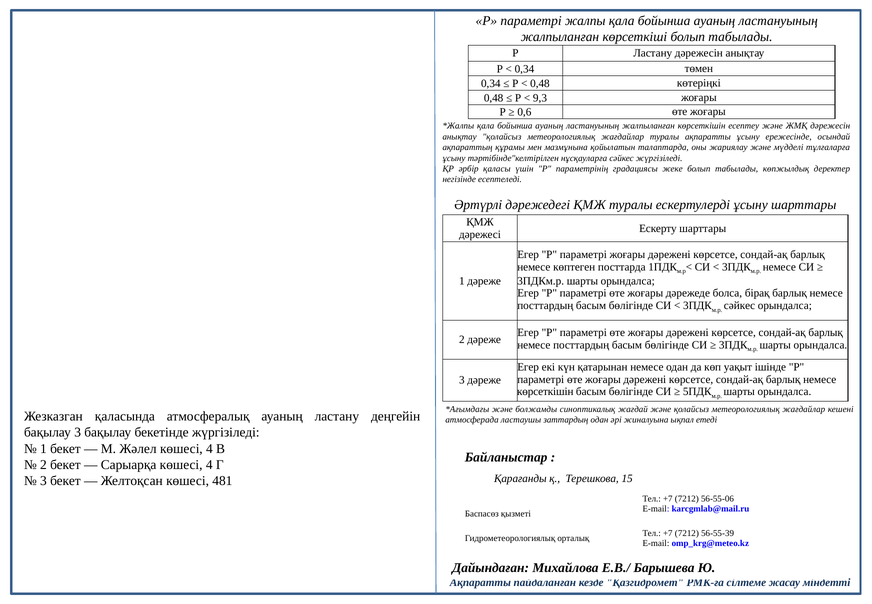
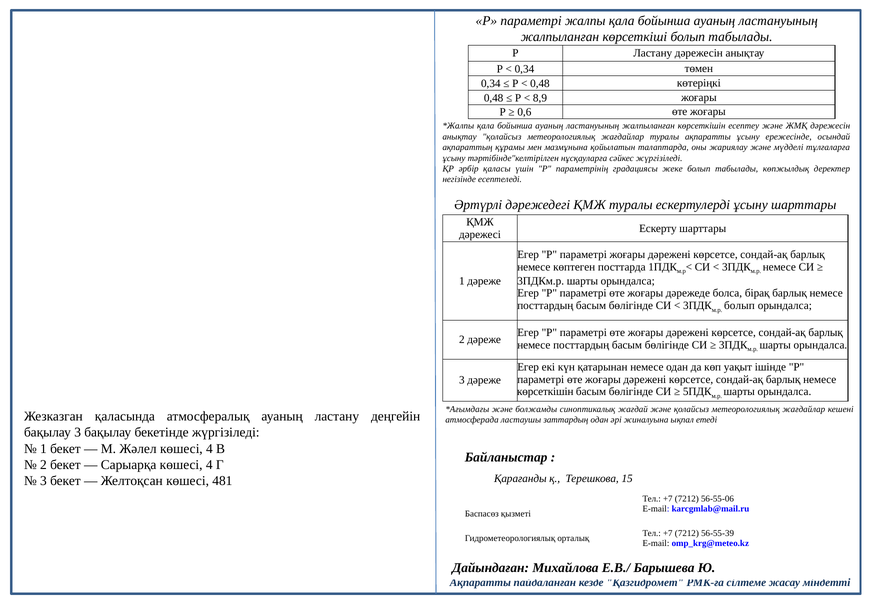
9,3: 9,3 -> 8,9
сәйкес at (739, 305): сәйкес -> болып
